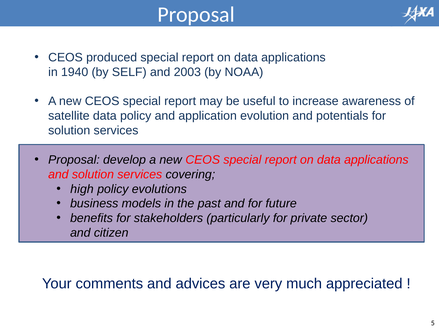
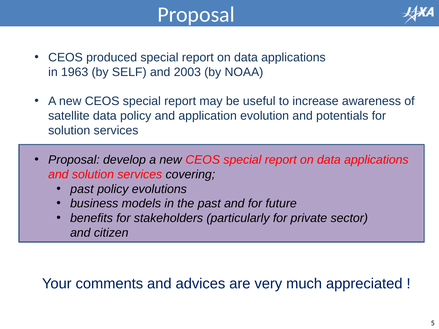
1940: 1940 -> 1963
high at (82, 189): high -> past
